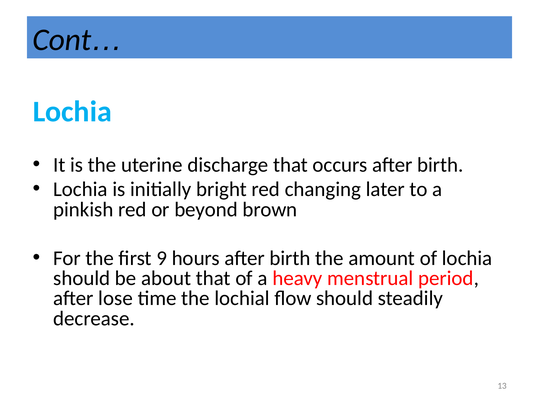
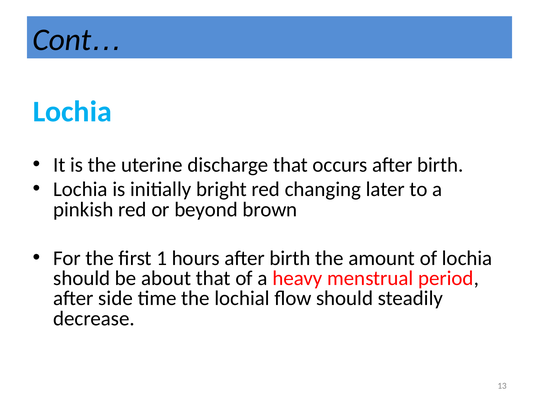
9: 9 -> 1
lose: lose -> side
